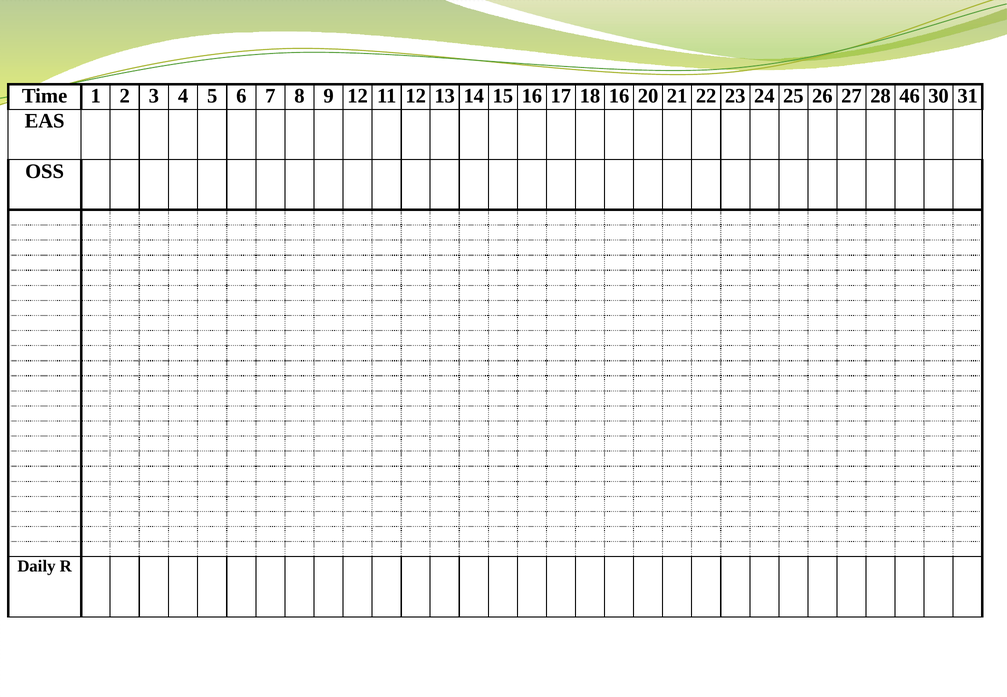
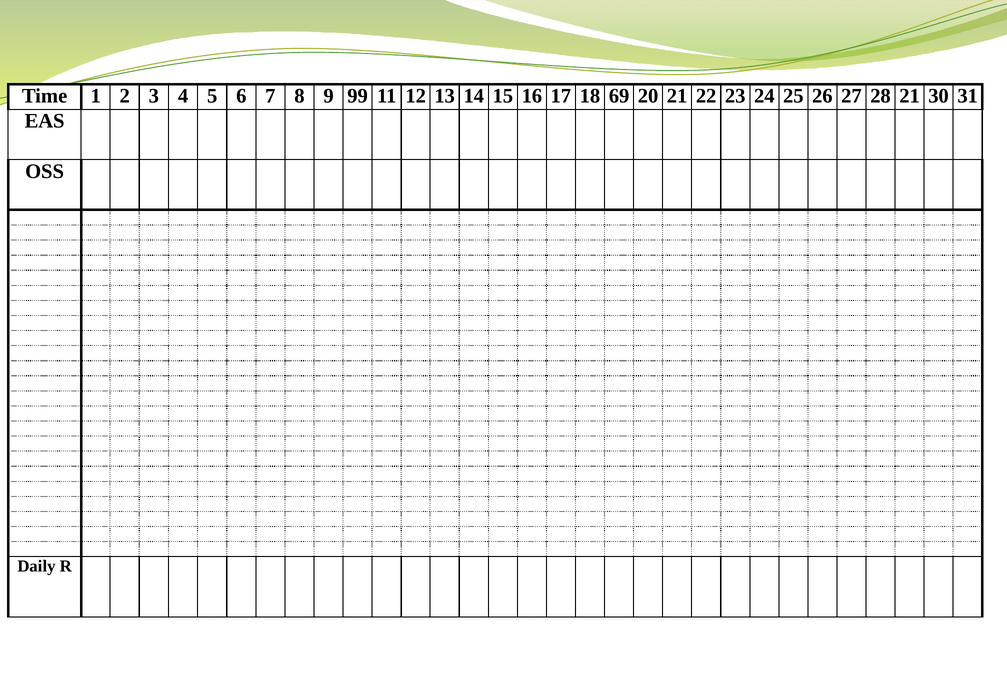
9 12: 12 -> 99
18 16: 16 -> 69
28 46: 46 -> 21
